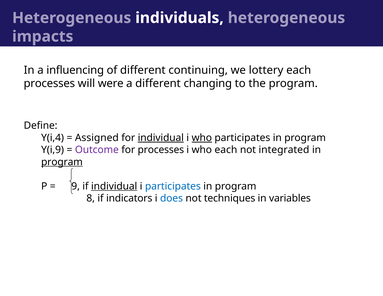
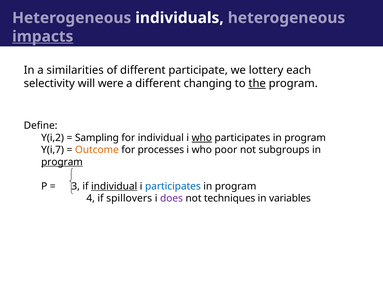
impacts underline: none -> present
influencing: influencing -> similarities
continuing: continuing -> participate
processes at (49, 84): processes -> selectivity
the underline: none -> present
Y(i,4: Y(i,4 -> Y(i,2
Assigned: Assigned -> Sampling
individual at (161, 138) underline: present -> none
Y(i,9: Y(i,9 -> Y(i,7
Outcome colour: purple -> orange
who each: each -> poor
integrated: integrated -> subgroups
9: 9 -> 3
8: 8 -> 4
indicators: indicators -> spillovers
does colour: blue -> purple
